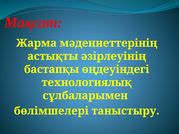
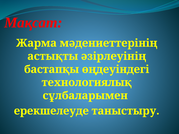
бөлiмшелерi: бөлiмшелерi -> ерекшелеуде
